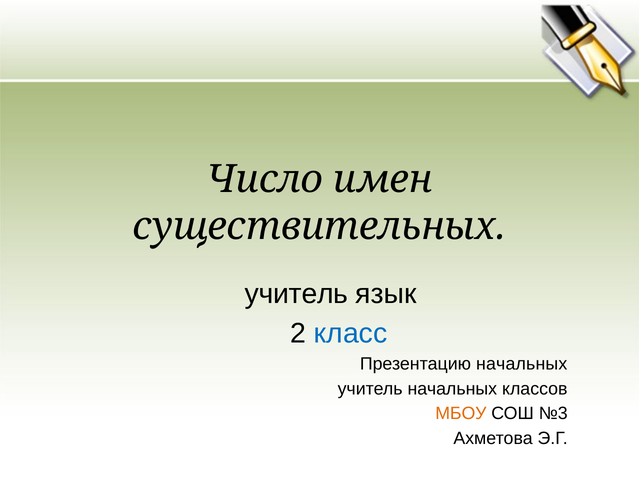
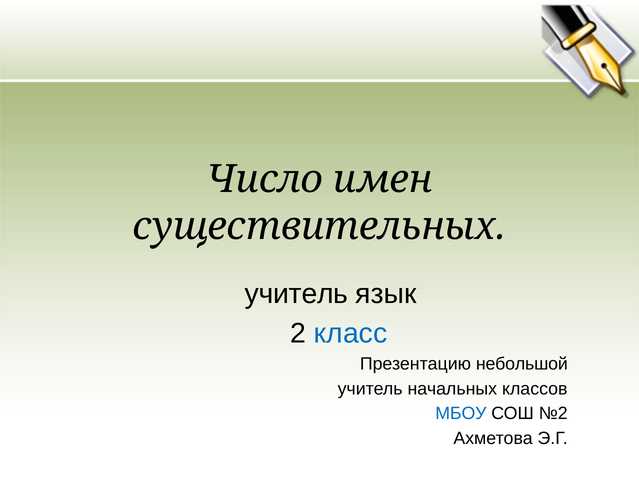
Презентацию начальных: начальных -> небольшой
МБОУ colour: orange -> blue
№3: №3 -> №2
